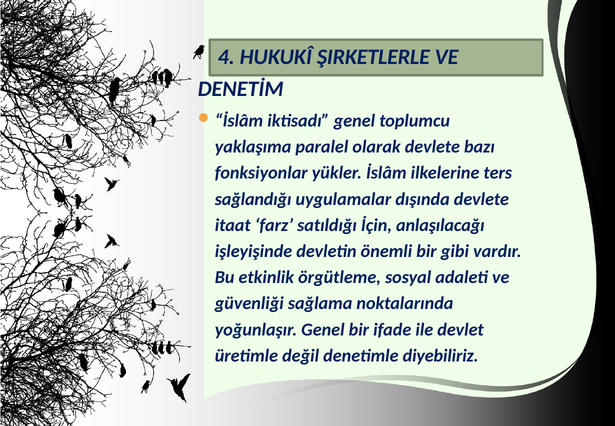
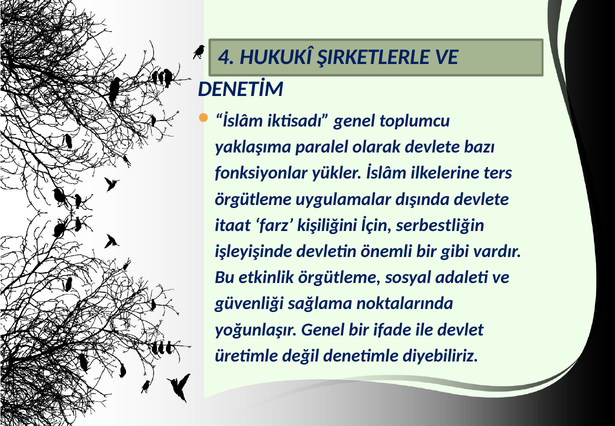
sağlandığı at (253, 199): sağlandığı -> örgütleme
satıldığı: satıldığı -> kişiliğini
anlaşılacağı: anlaşılacağı -> serbestliğin
